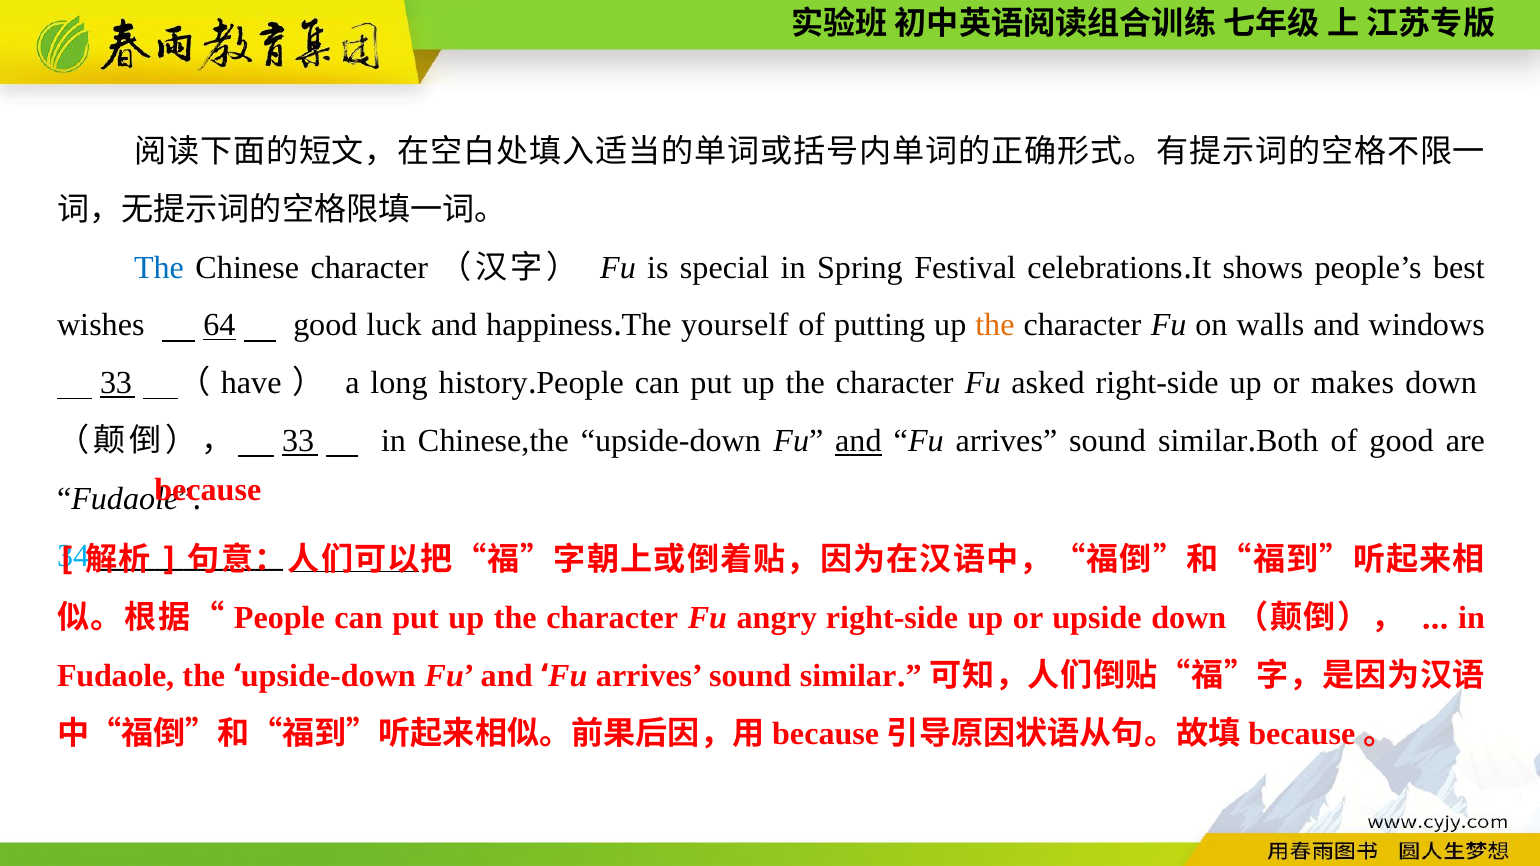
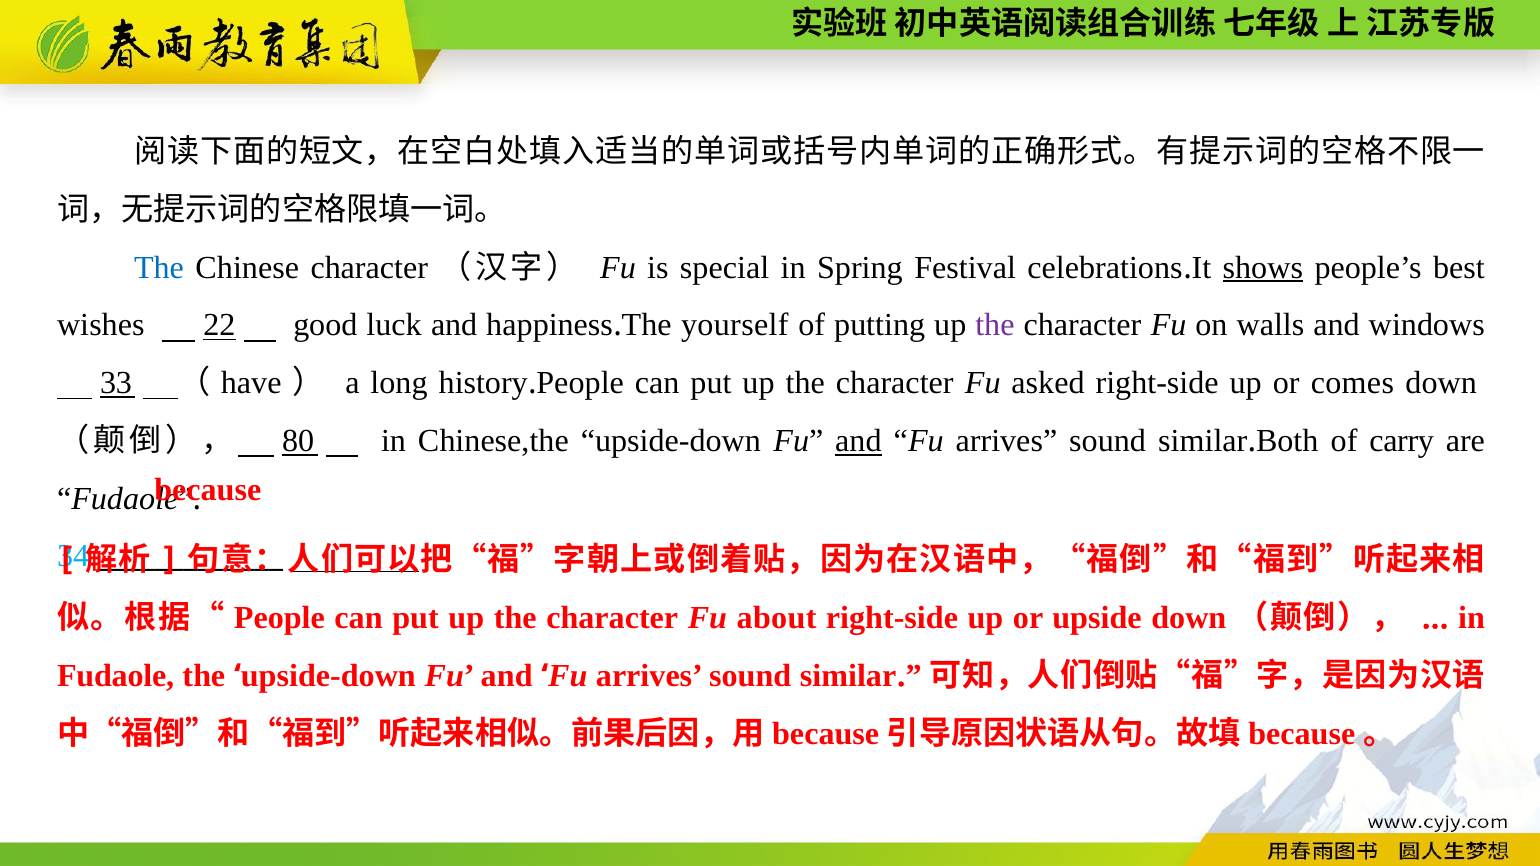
shows underline: none -> present
64: 64 -> 22
the at (995, 326) colour: orange -> purple
makes: makes -> comes
33 at (298, 441): 33 -> 80
of good: good -> carry
angry: angry -> about
